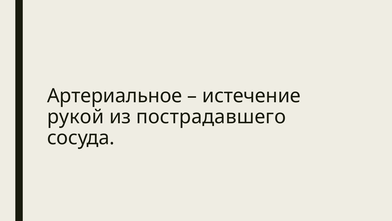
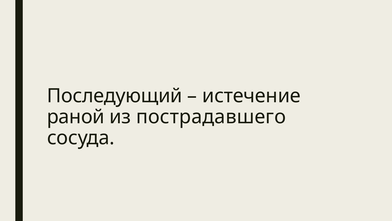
Артериальное: Артериальное -> Последующий
рукой: рукой -> раной
